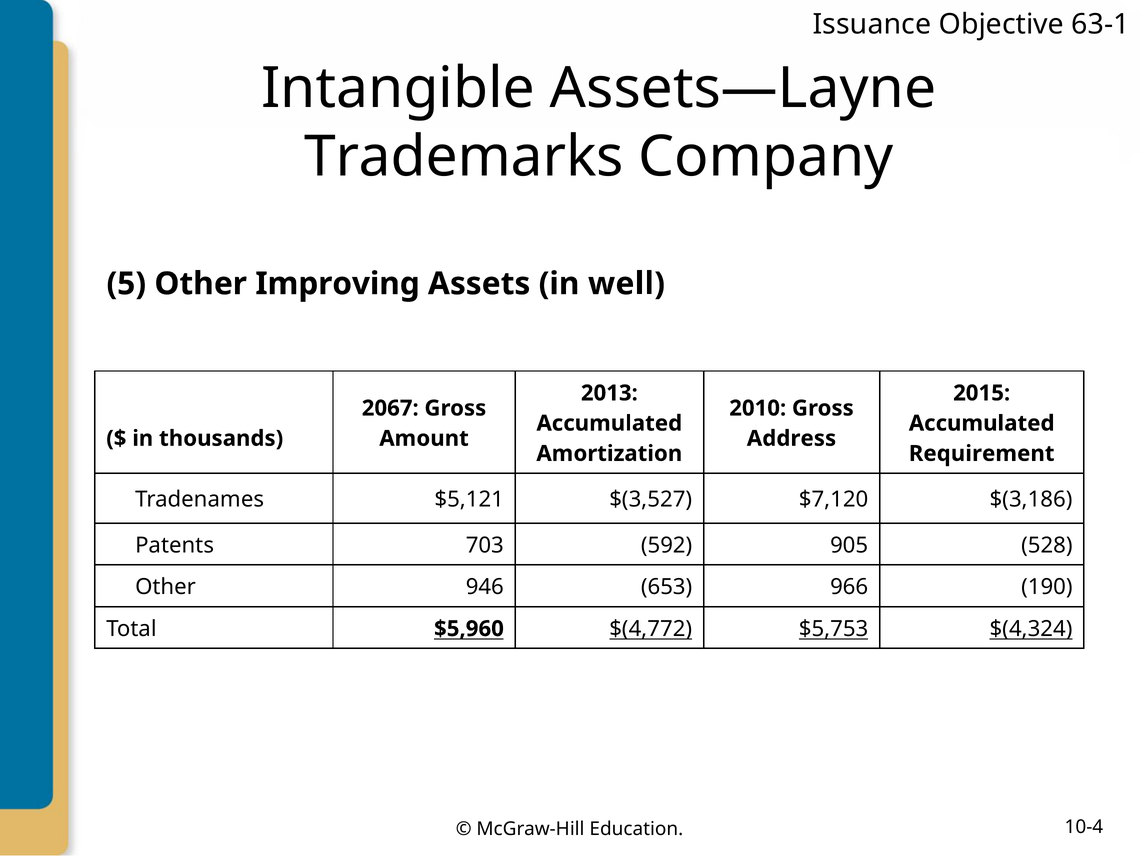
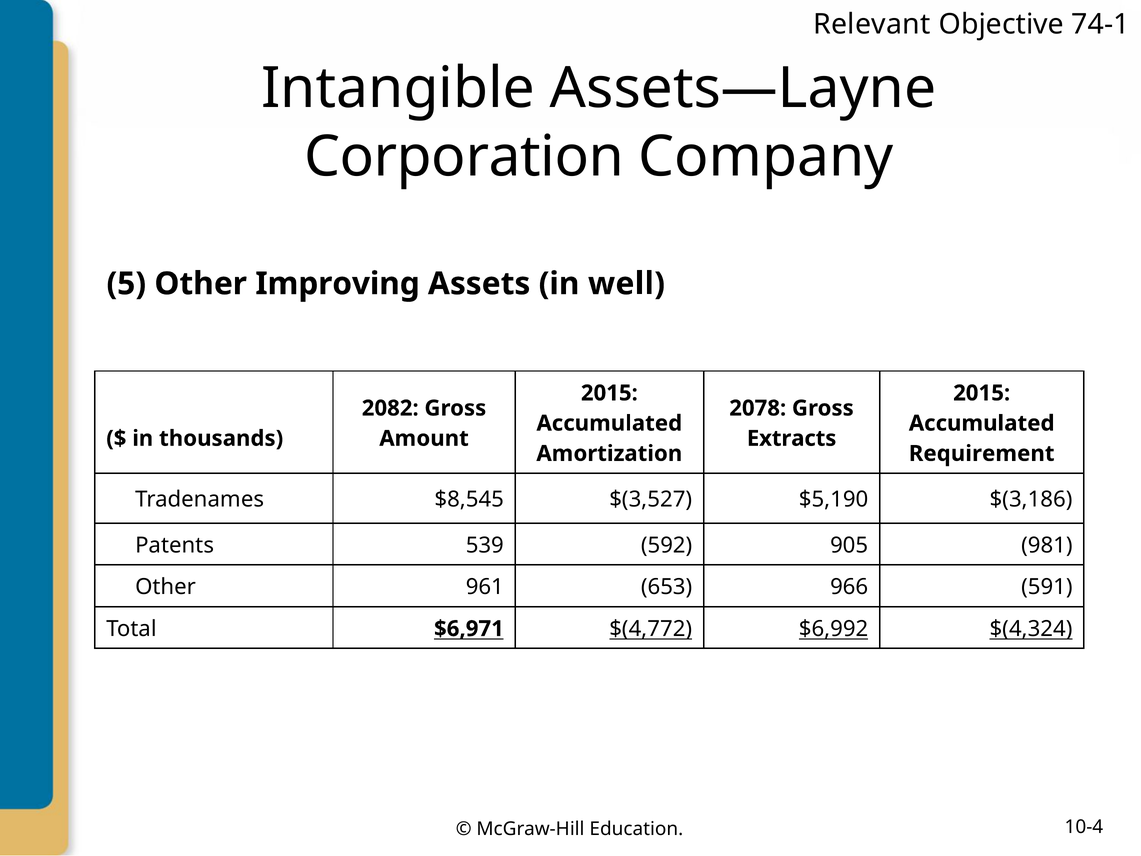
Issuance: Issuance -> Relevant
63-1: 63-1 -> 74-1
Trademarks: Trademarks -> Corporation
2013 at (609, 393): 2013 -> 2015
2067: 2067 -> 2082
2010: 2010 -> 2078
Address: Address -> Extracts
$5,121: $5,121 -> $8,545
$7,120: $7,120 -> $5,190
703: 703 -> 539
528: 528 -> 981
946: 946 -> 961
190: 190 -> 591
$5,960: $5,960 -> $6,971
$5,753: $5,753 -> $6,992
